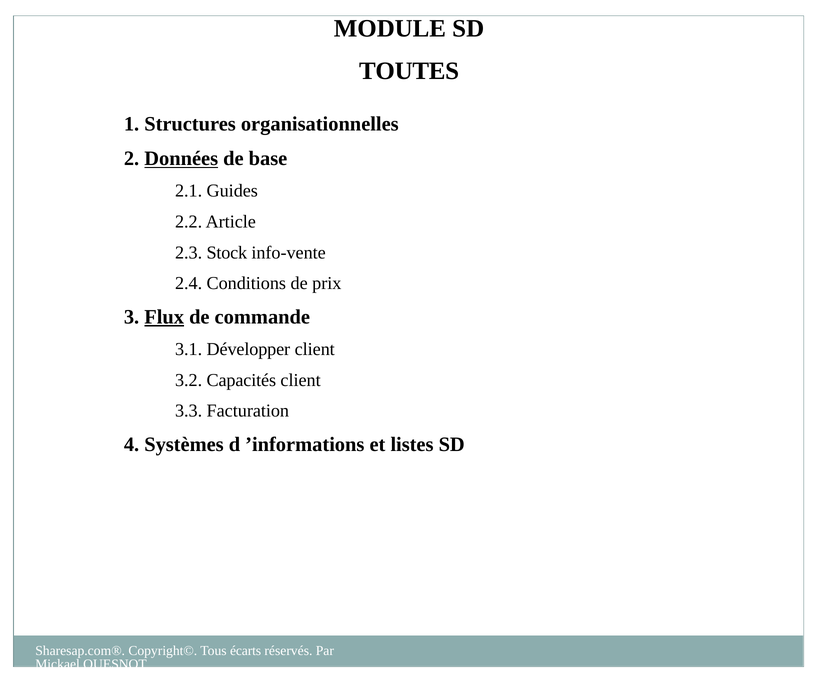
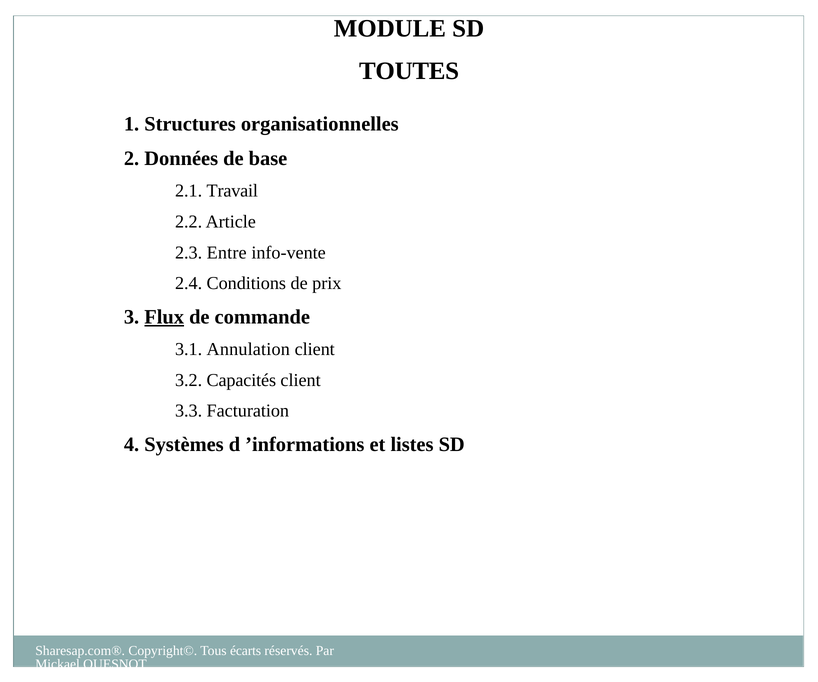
Données underline: present -> none
Guides: Guides -> Travail
Stock: Stock -> Entre
Développer: Développer -> Annulation
